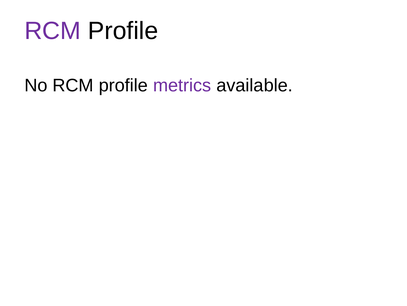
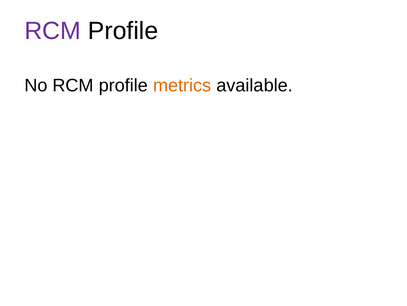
metrics colour: purple -> orange
